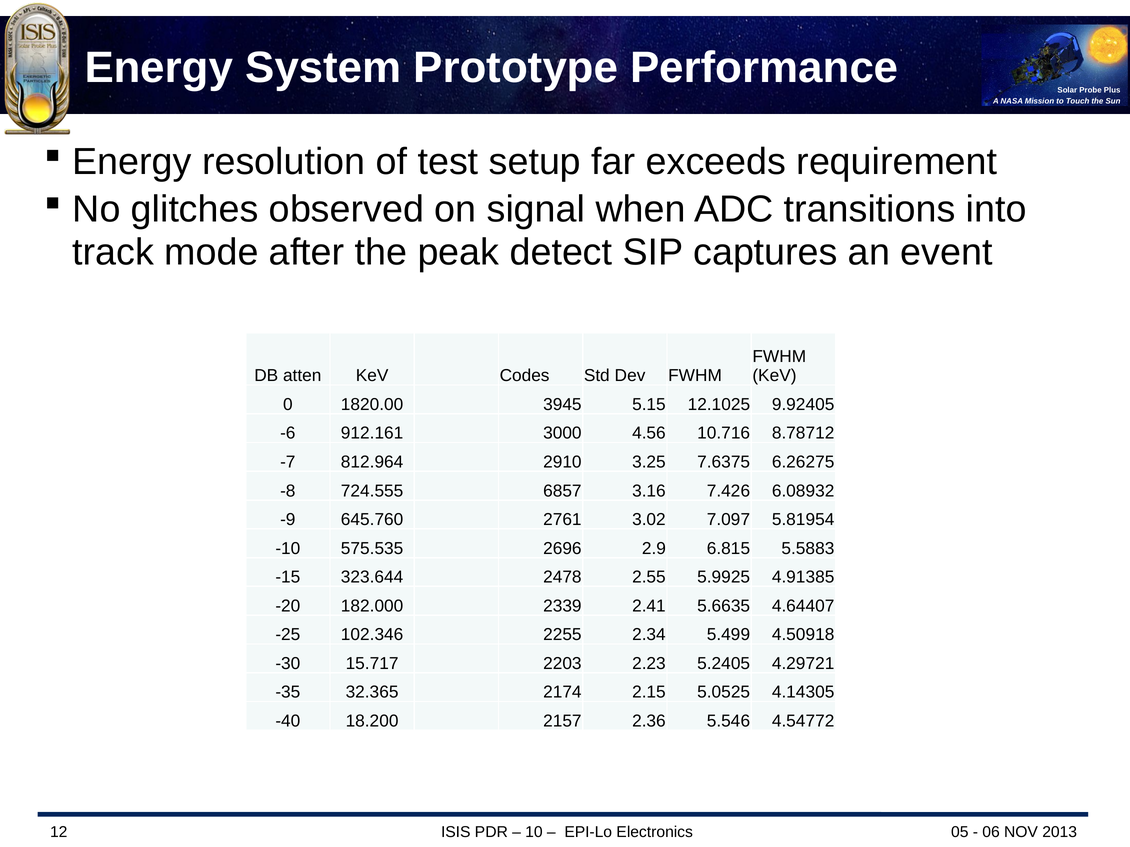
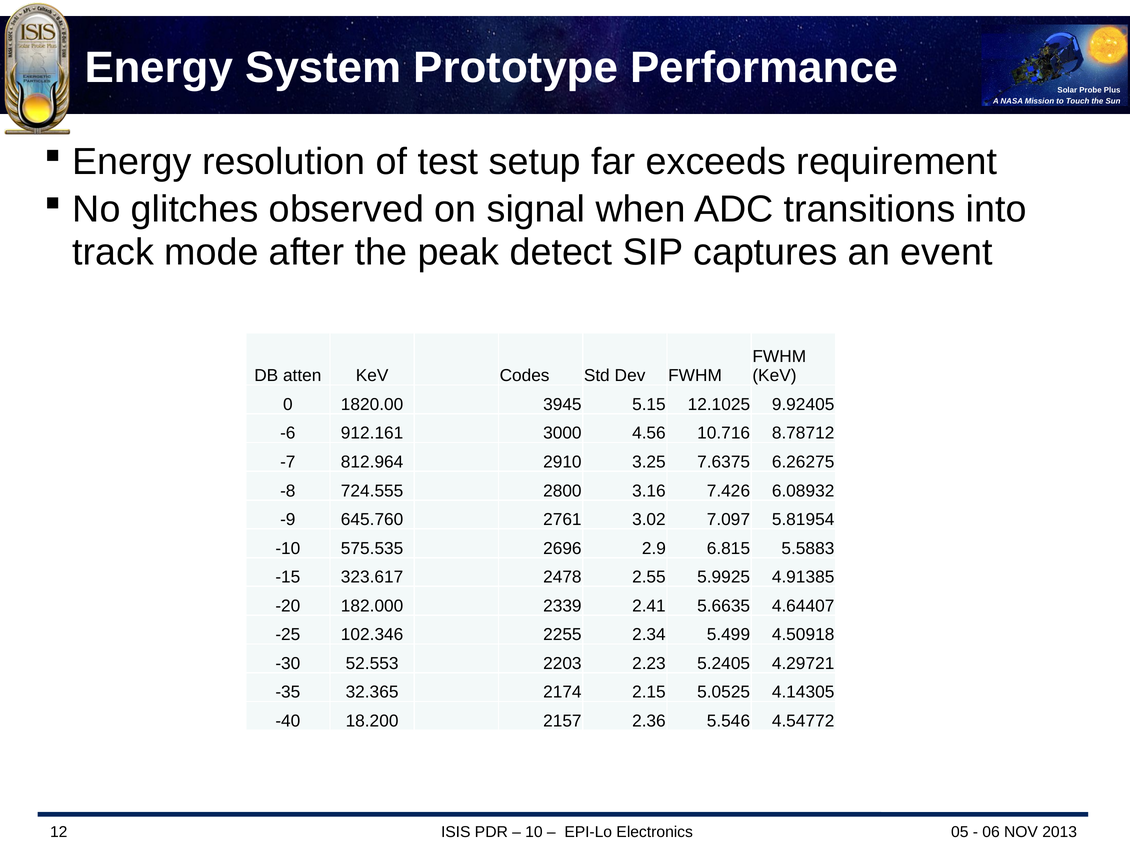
6857: 6857 -> 2800
323.644: 323.644 -> 323.617
15.717: 15.717 -> 52.553
